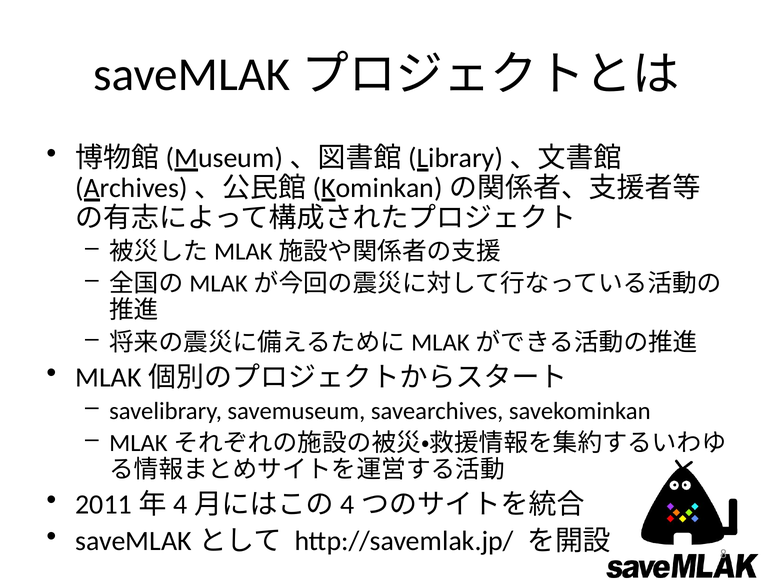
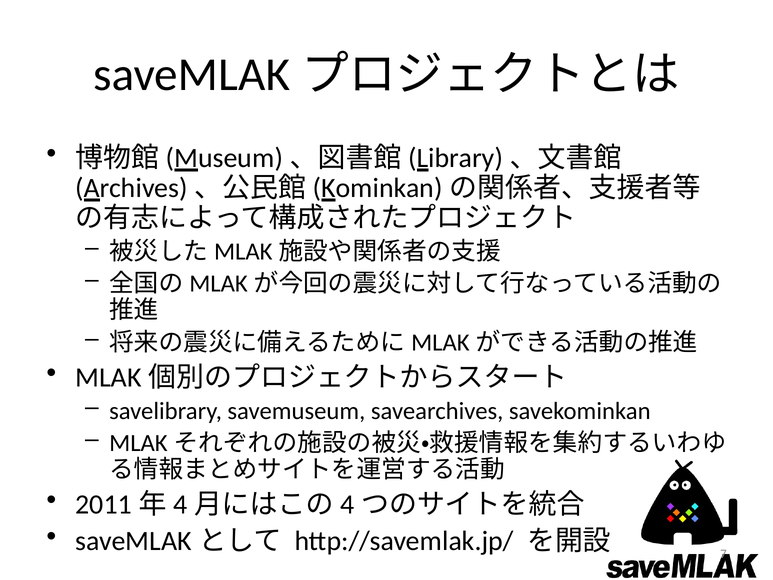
8: 8 -> 7
